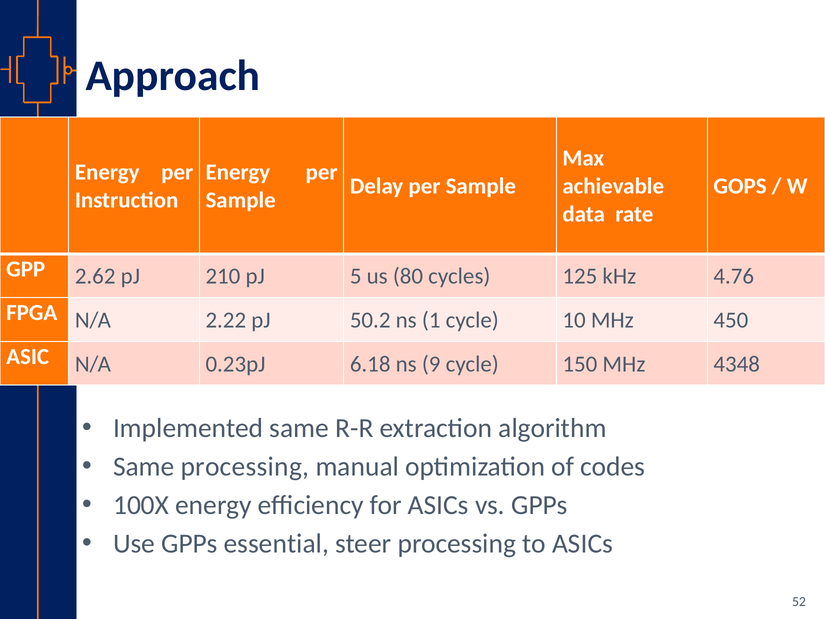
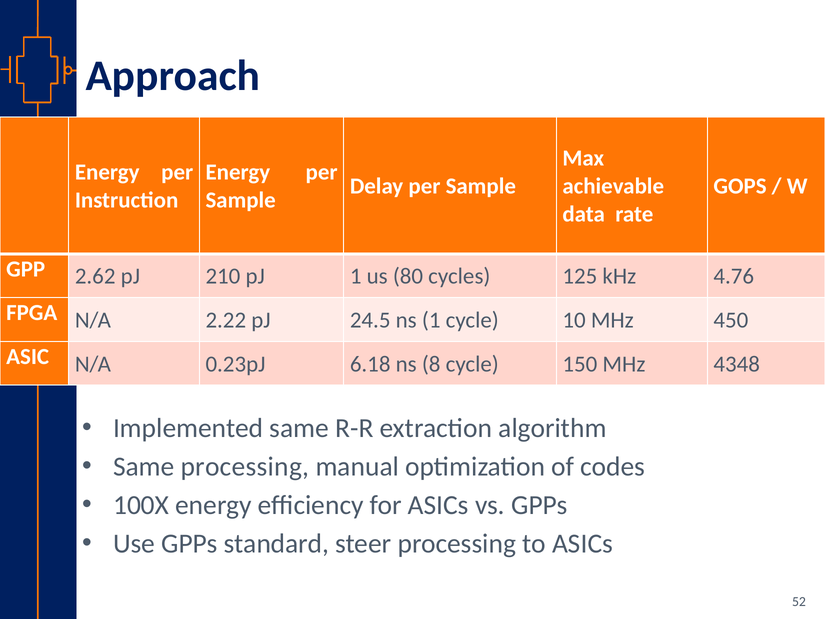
pJ 5: 5 -> 1
50.2: 50.2 -> 24.5
9: 9 -> 8
essential: essential -> standard
